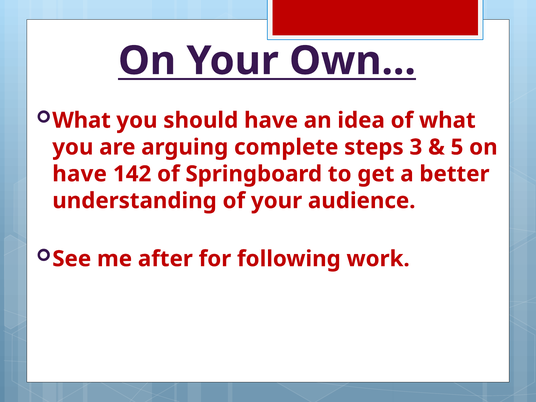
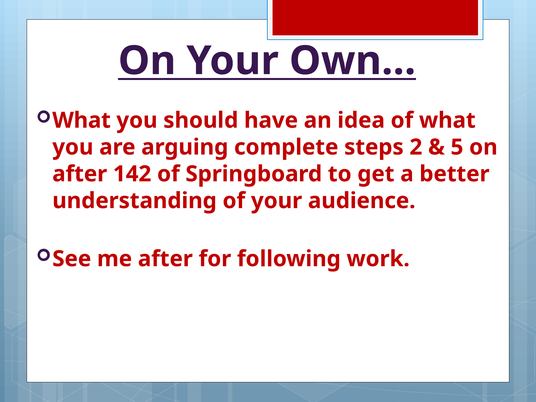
3: 3 -> 2
have at (80, 174): have -> after
